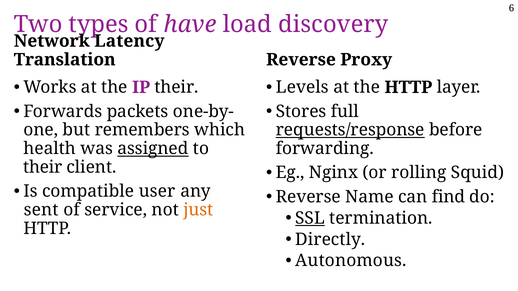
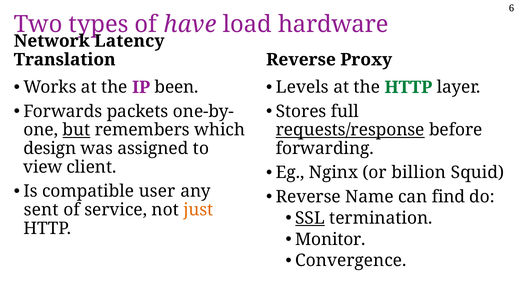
discovery: discovery -> hardware
IP their: their -> been
HTTP at (408, 87) colour: black -> green
but underline: none -> present
health: health -> design
assigned underline: present -> none
their at (43, 167): their -> view
rolling: rolling -> billion
Directly: Directly -> Monitor
Autonomous: Autonomous -> Convergence
